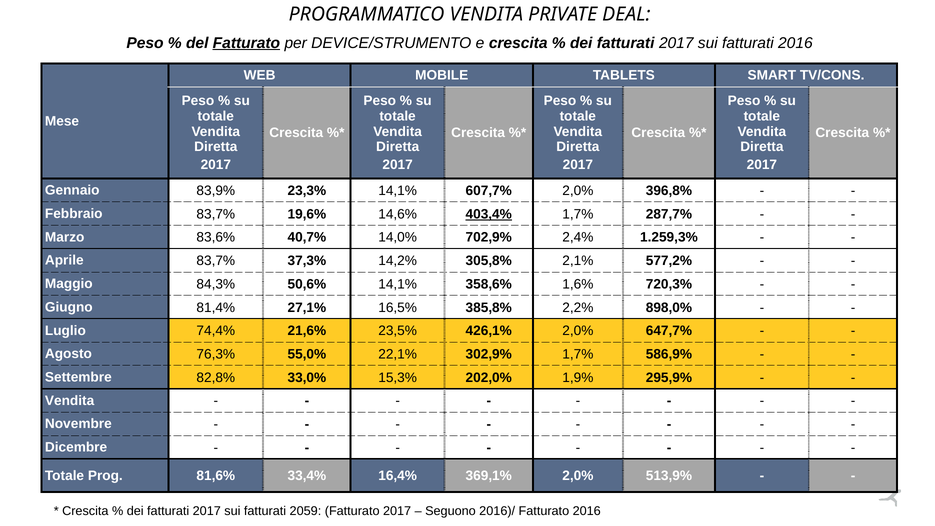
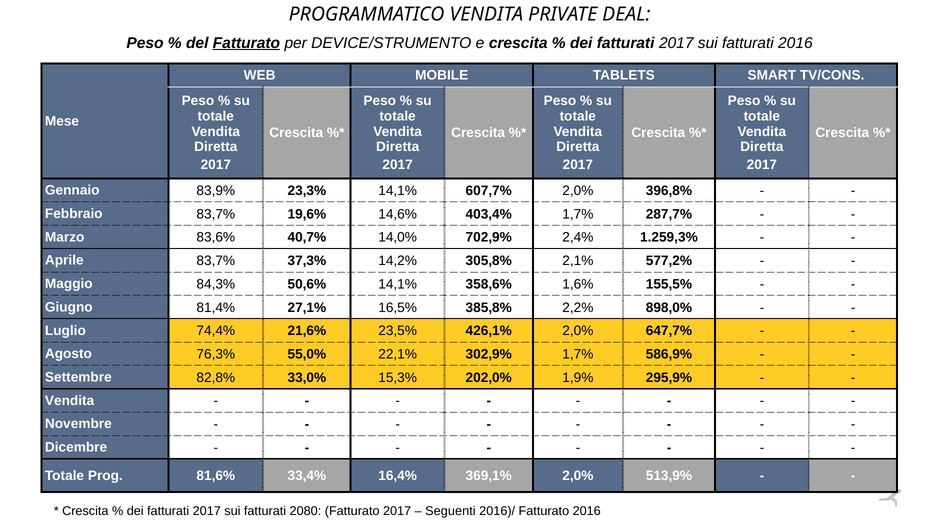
403,4% underline: present -> none
720,3%: 720,3% -> 155,5%
2059: 2059 -> 2080
Seguono: Seguono -> Seguenti
